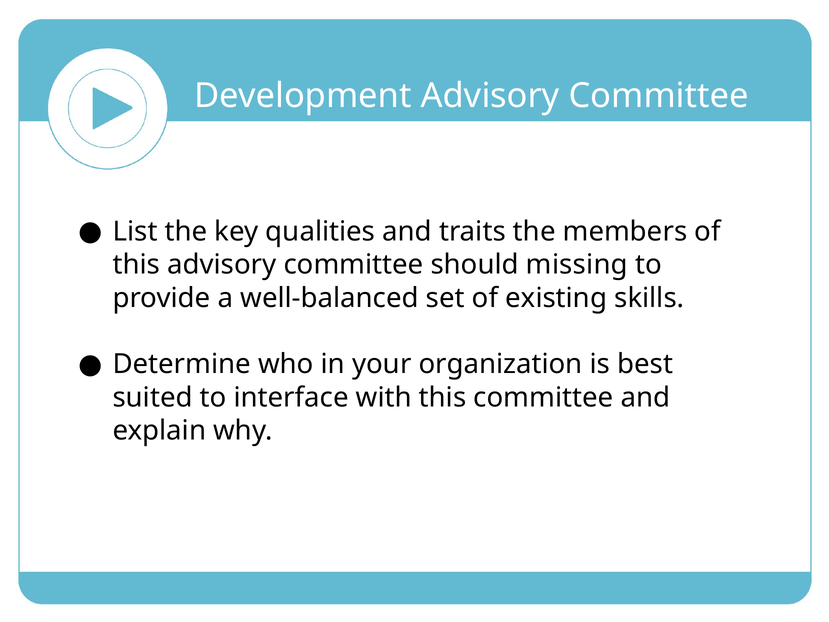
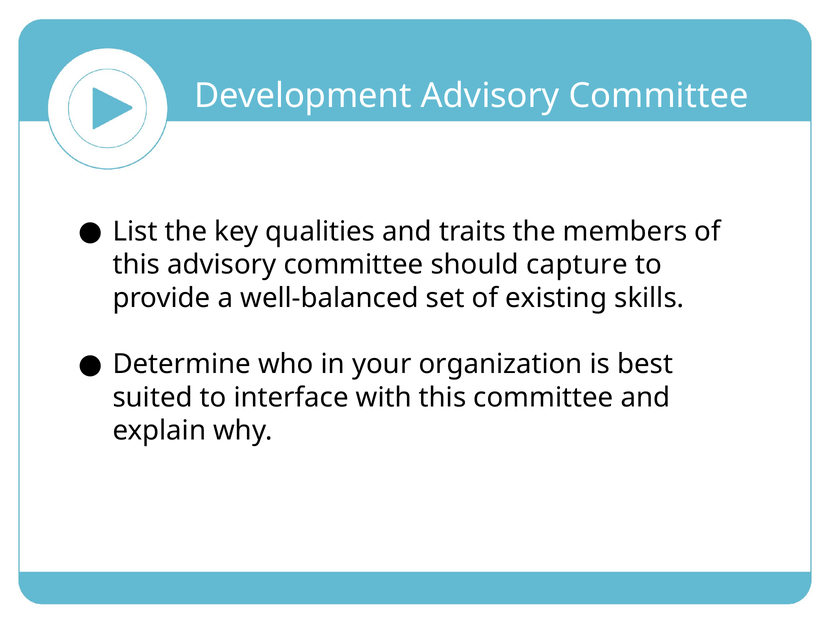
missing: missing -> capture
